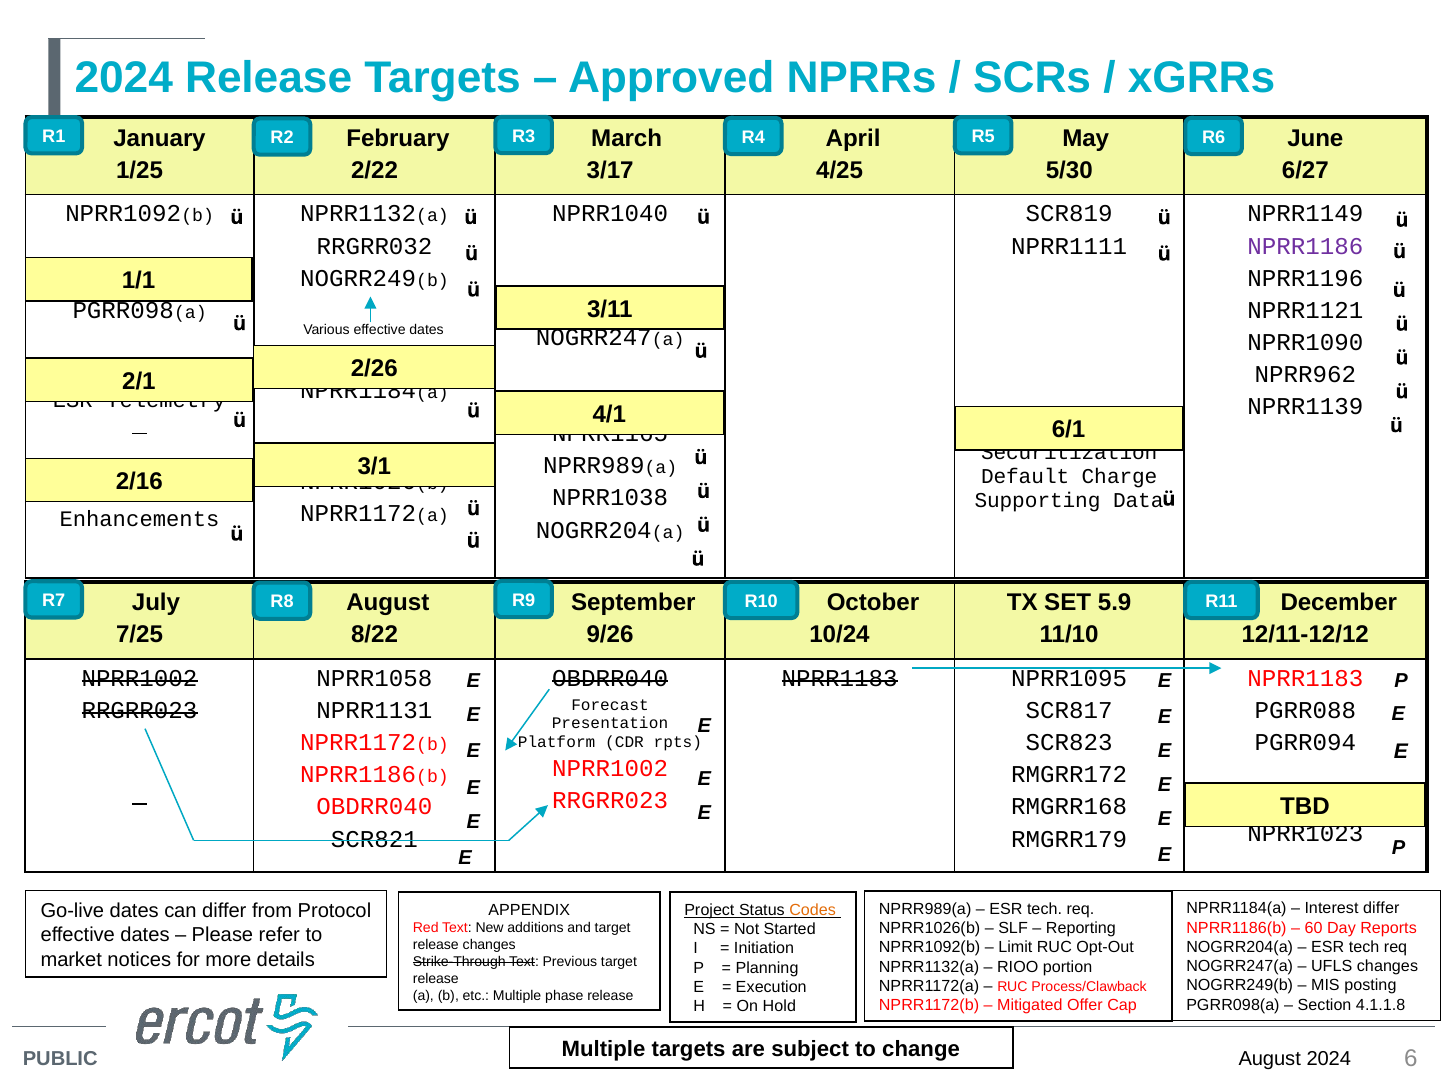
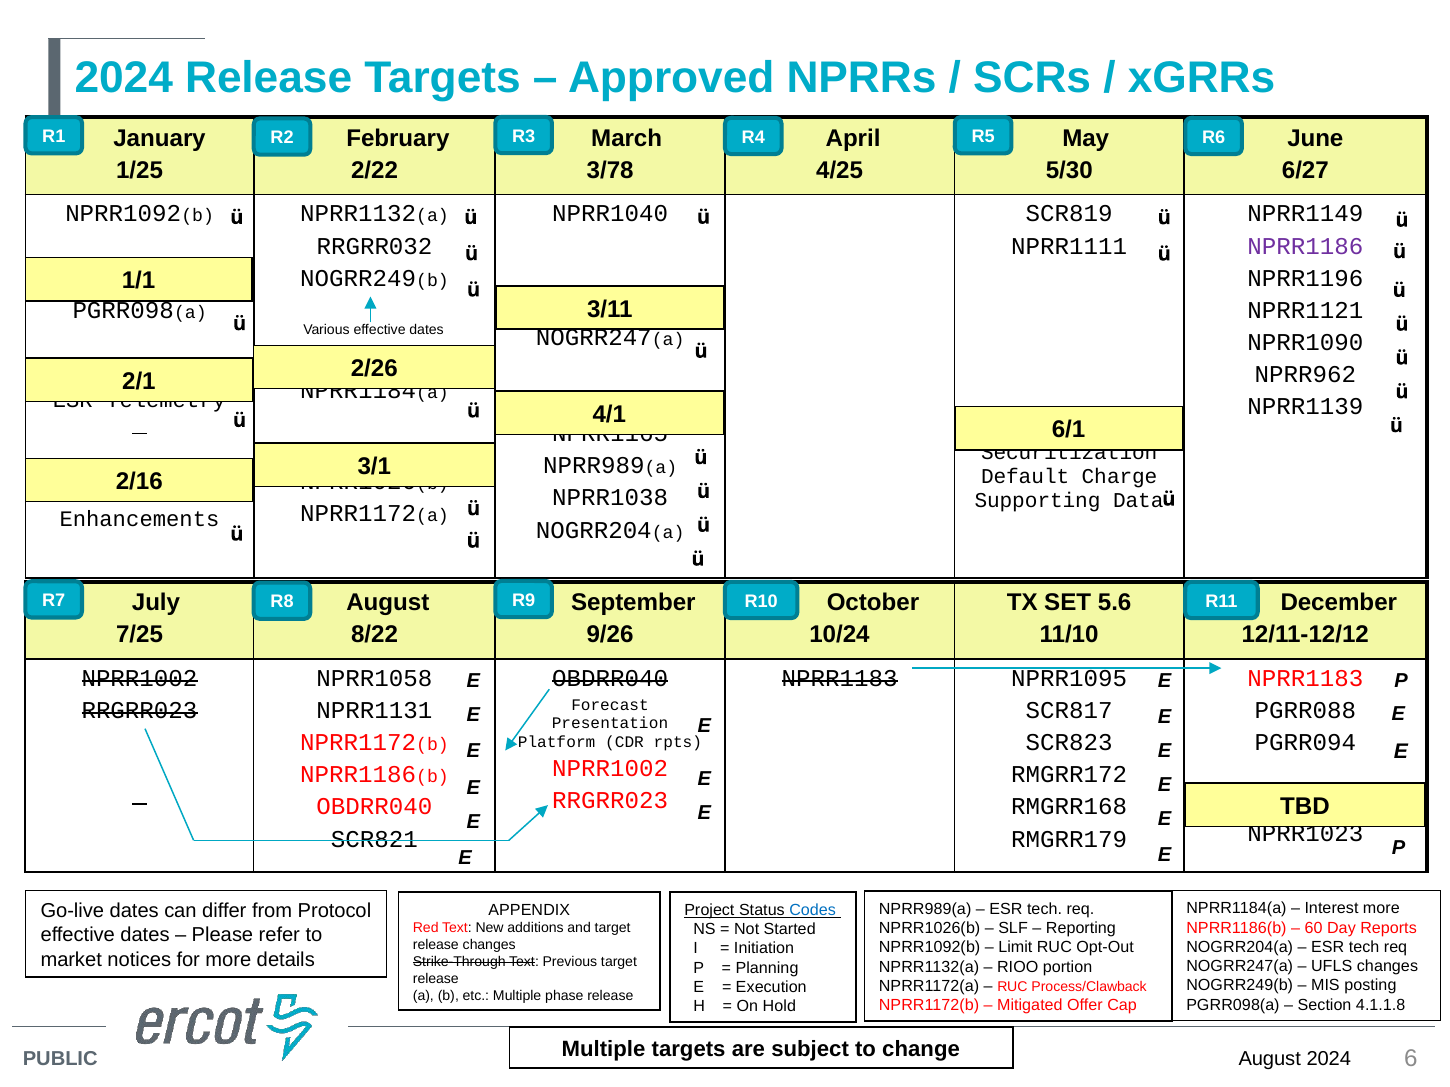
3/17: 3/17 -> 3/78
5.9: 5.9 -> 5.6
Interest differ: differ -> more
Codes colour: orange -> blue
